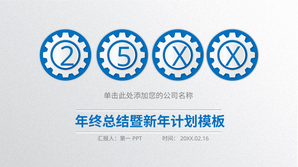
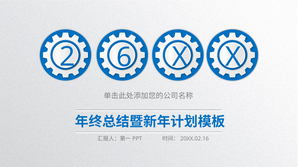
5: 5 -> 6
